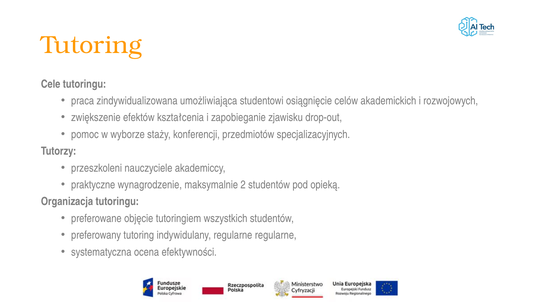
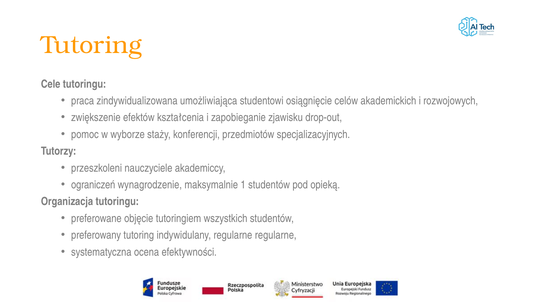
praktyczne: praktyczne -> ograniczeń
2: 2 -> 1
